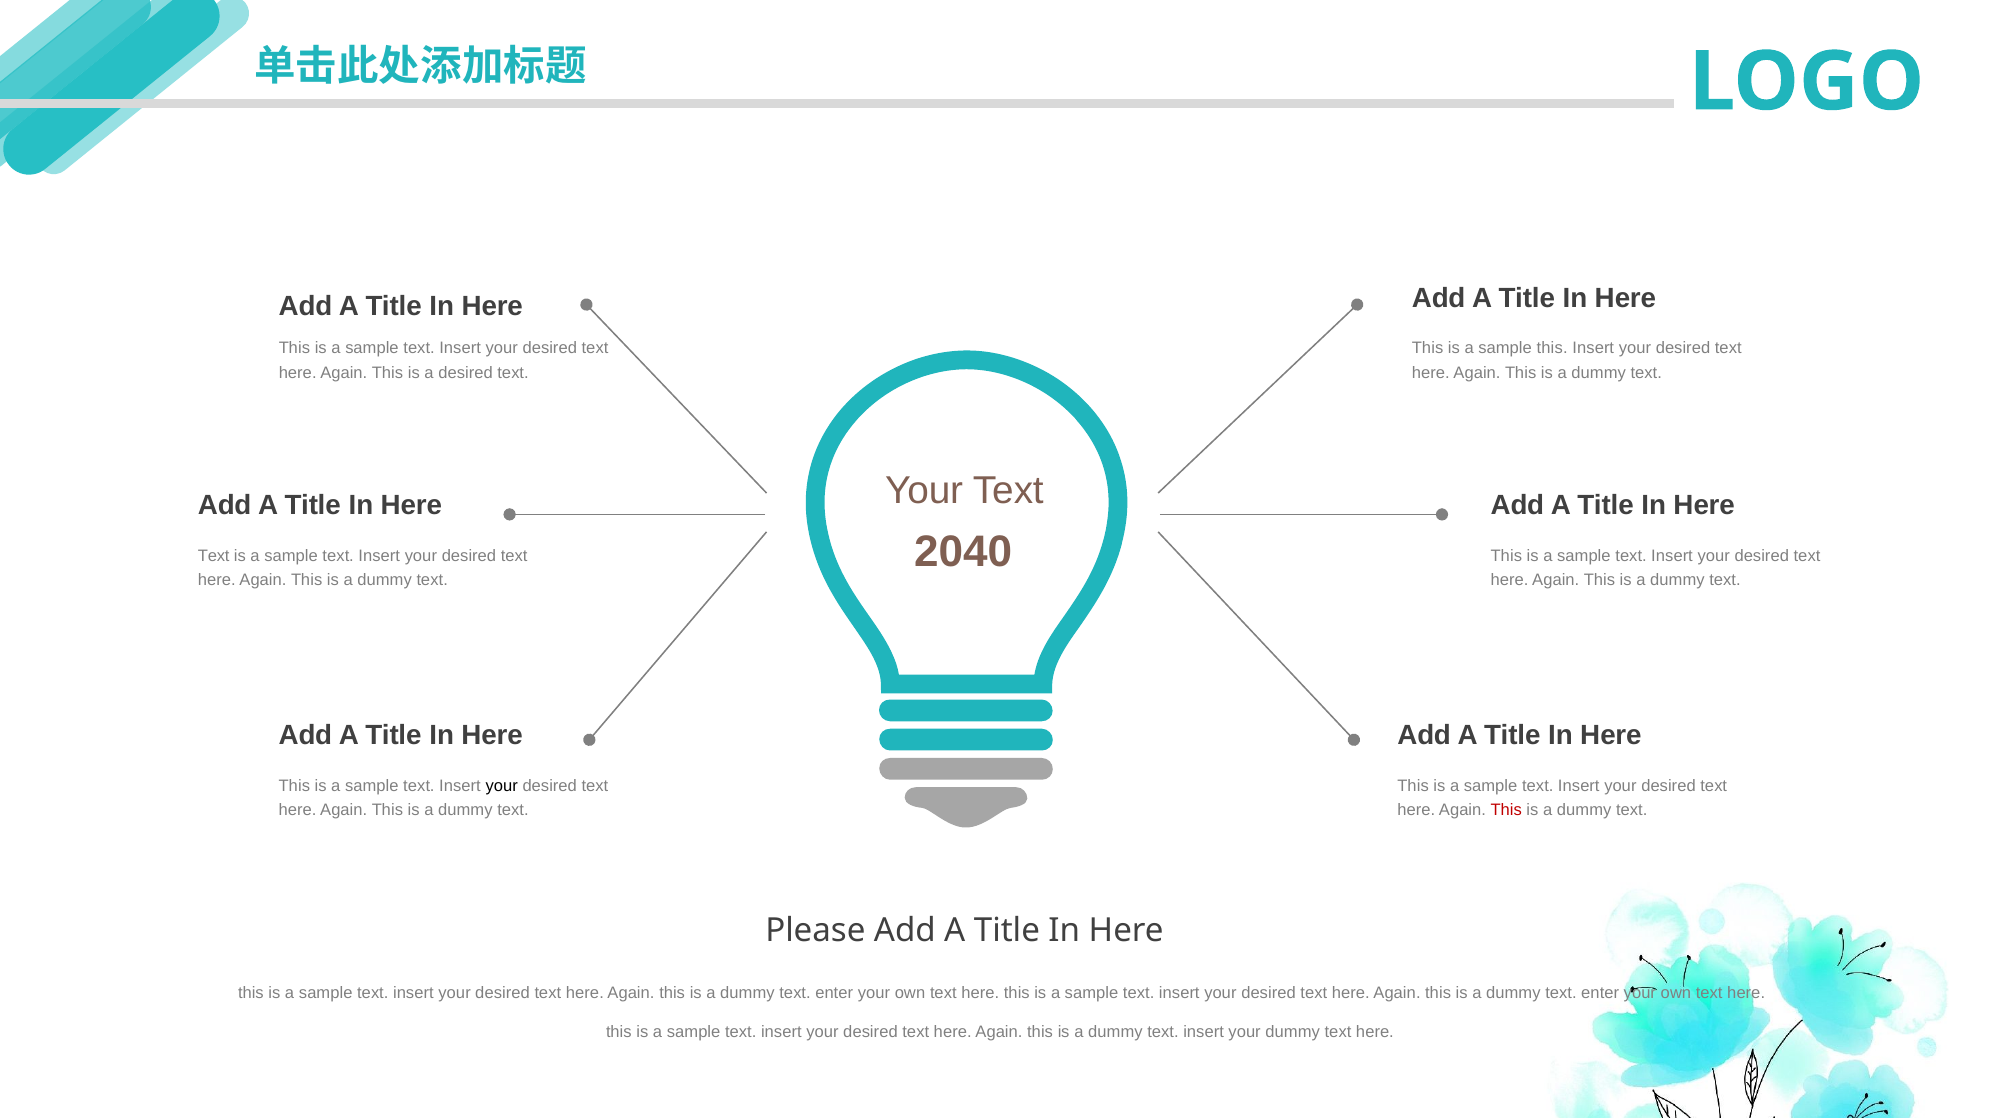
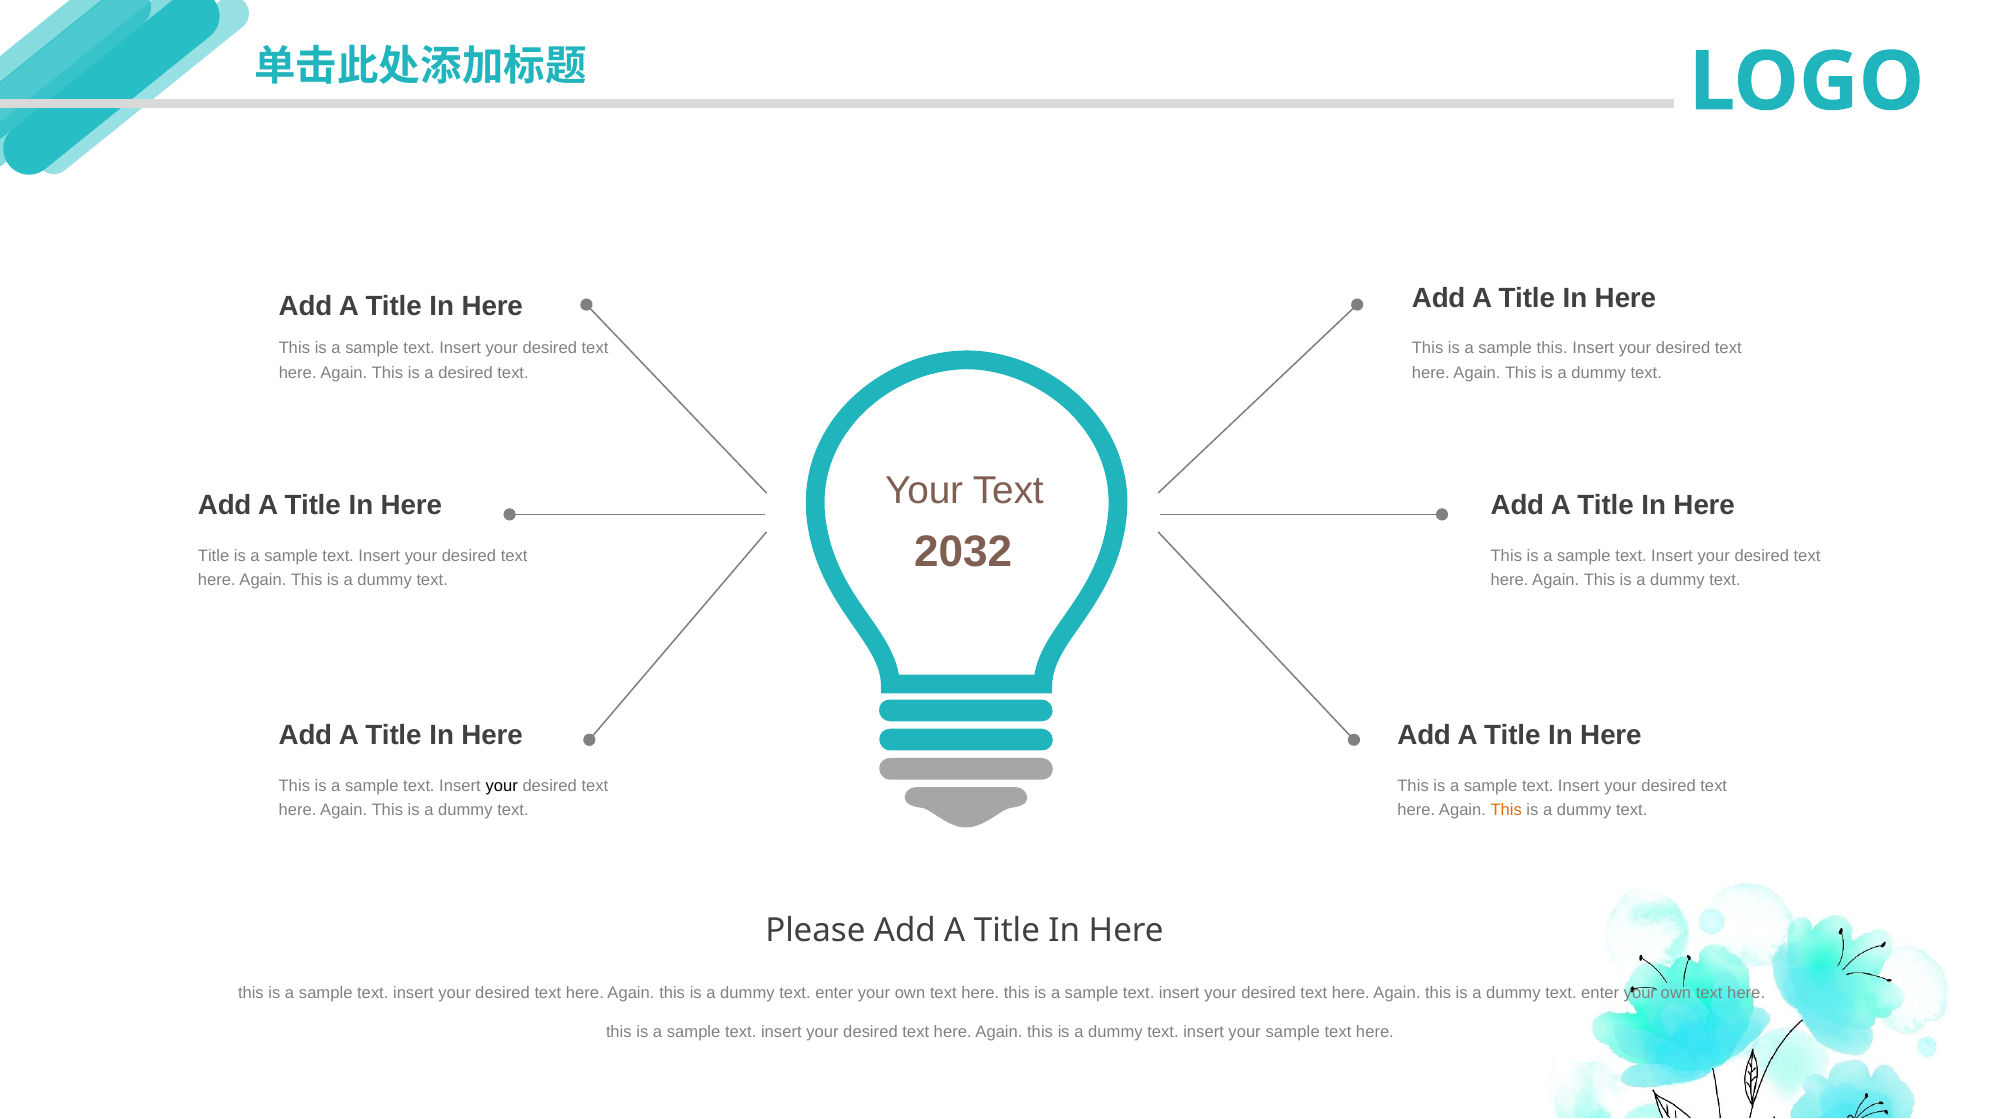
2040: 2040 -> 2032
Text at (214, 556): Text -> Title
This at (1506, 810) colour: red -> orange
your dummy: dummy -> sample
